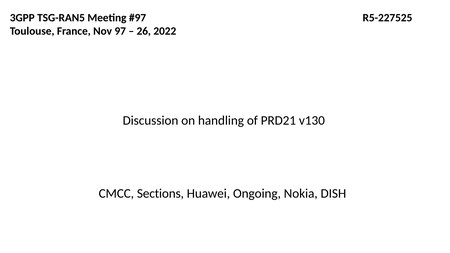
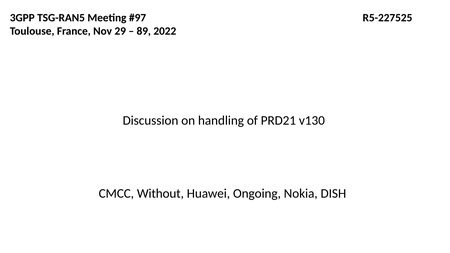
97: 97 -> 29
26: 26 -> 89
Sections: Sections -> Without
